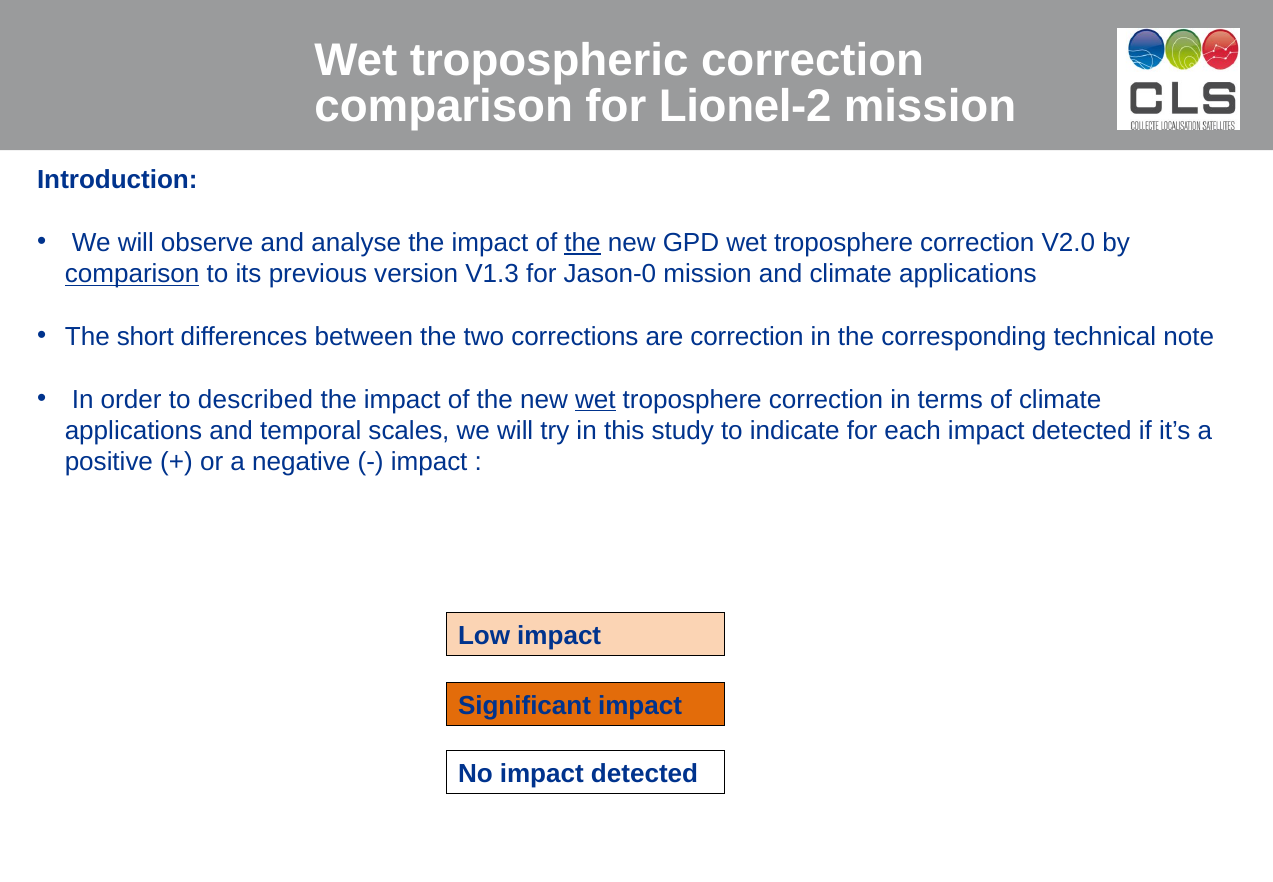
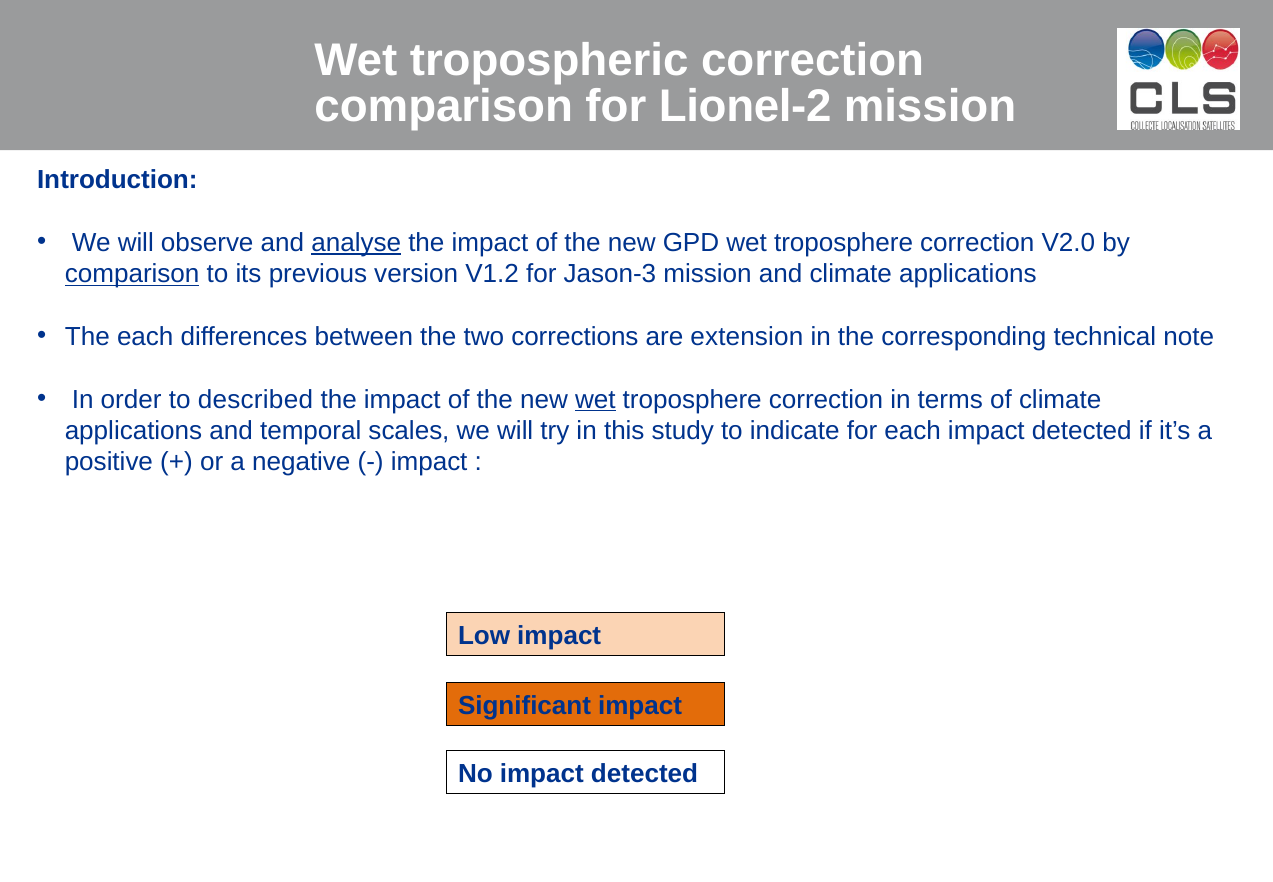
analyse underline: none -> present
the at (583, 243) underline: present -> none
V1.3: V1.3 -> V1.2
Jason-0: Jason-0 -> Jason-3
The short: short -> each
are correction: correction -> extension
